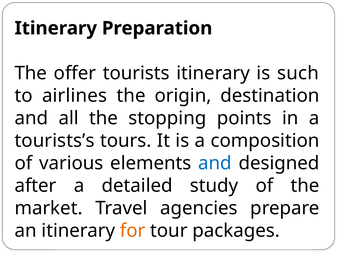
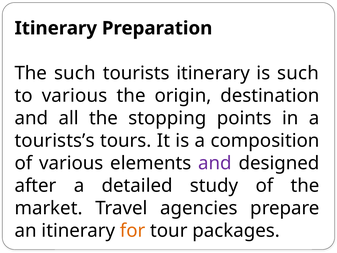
The offer: offer -> such
to airlines: airlines -> various
and at (215, 163) colour: blue -> purple
